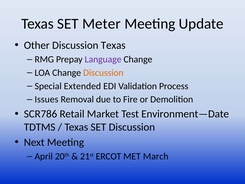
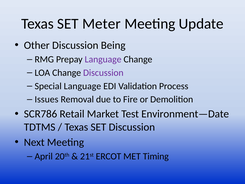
Discussion Texas: Texas -> Being
Discussion at (103, 73) colour: orange -> purple
Special Extended: Extended -> Language
March: March -> Timing
